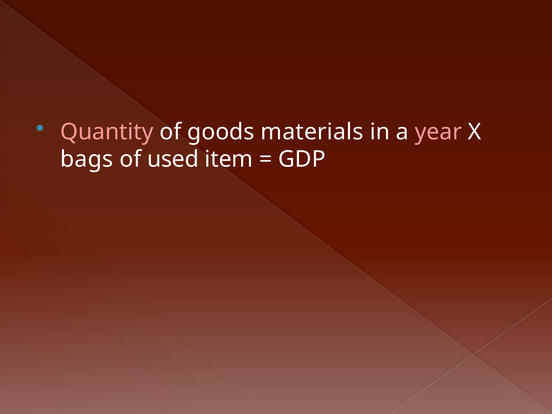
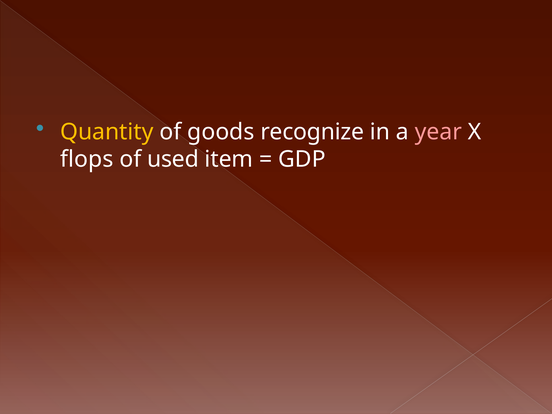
Quantity colour: pink -> yellow
materials: materials -> recognize
bags: bags -> flops
